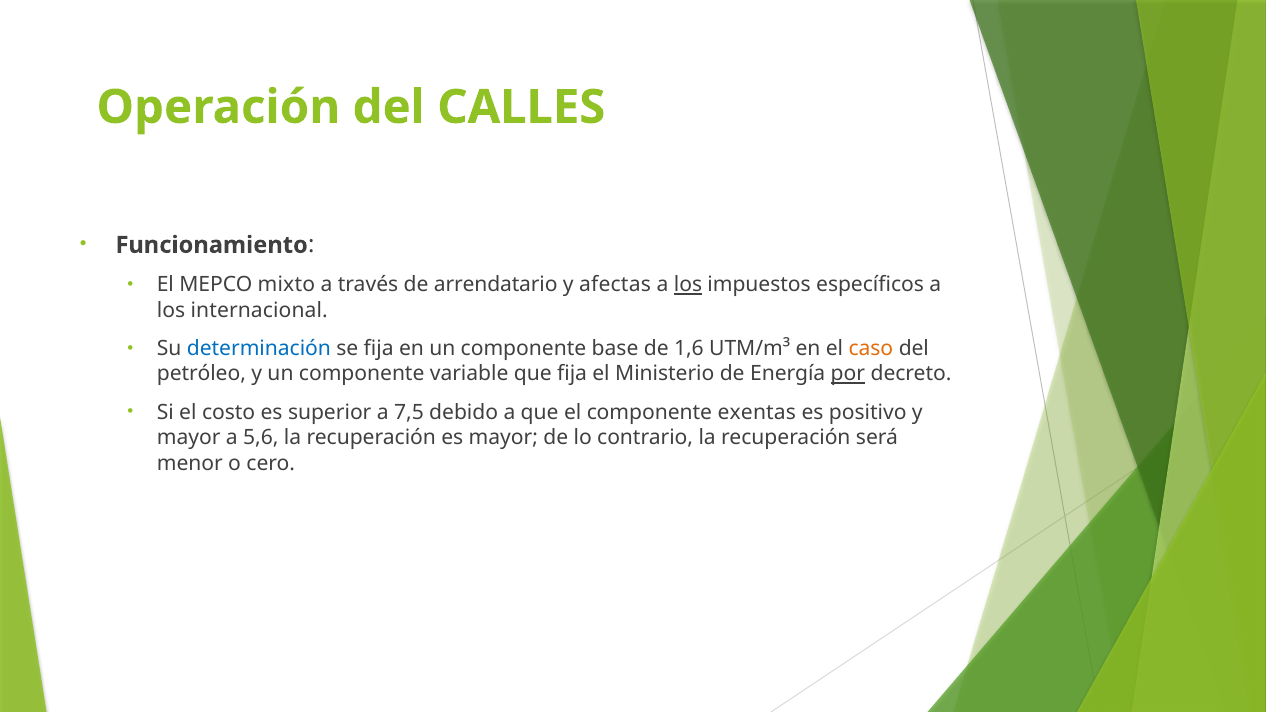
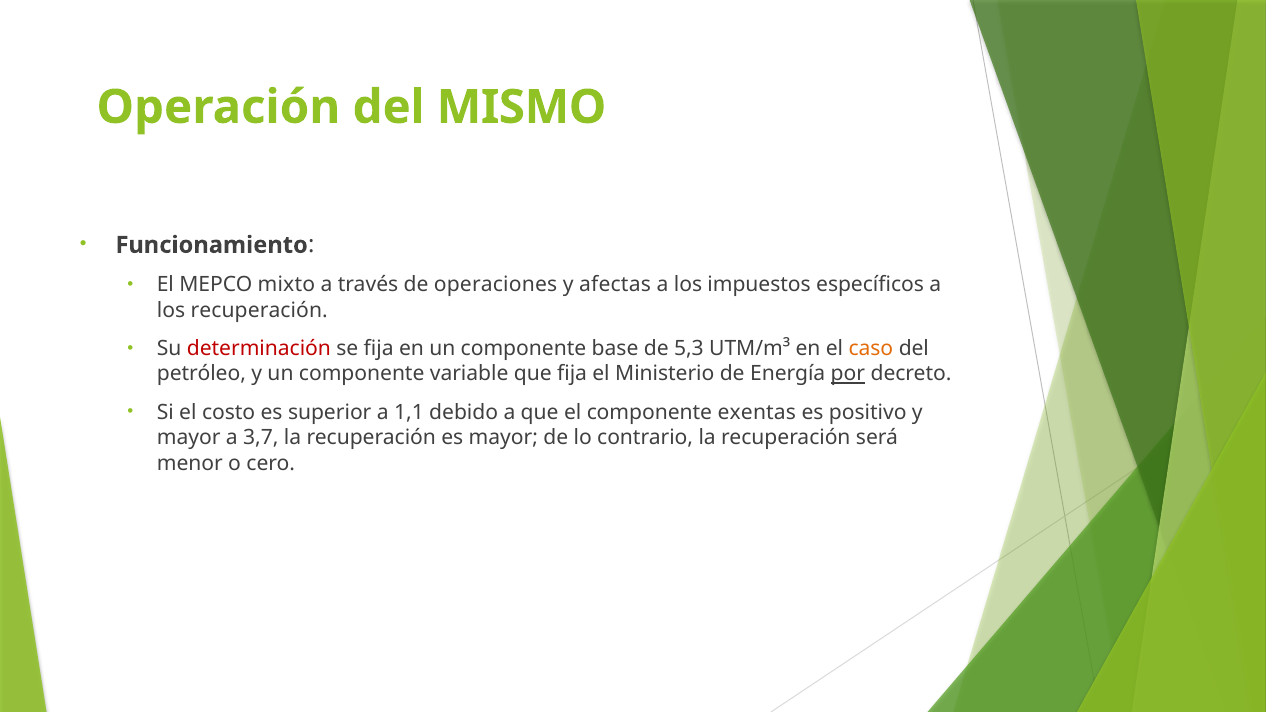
CALLES: CALLES -> MISMO
arrendatario: arrendatario -> operaciones
los at (688, 285) underline: present -> none
los internacional: internacional -> recuperación
determinación colour: blue -> red
1,6: 1,6 -> 5,3
7,5: 7,5 -> 1,1
5,6: 5,6 -> 3,7
